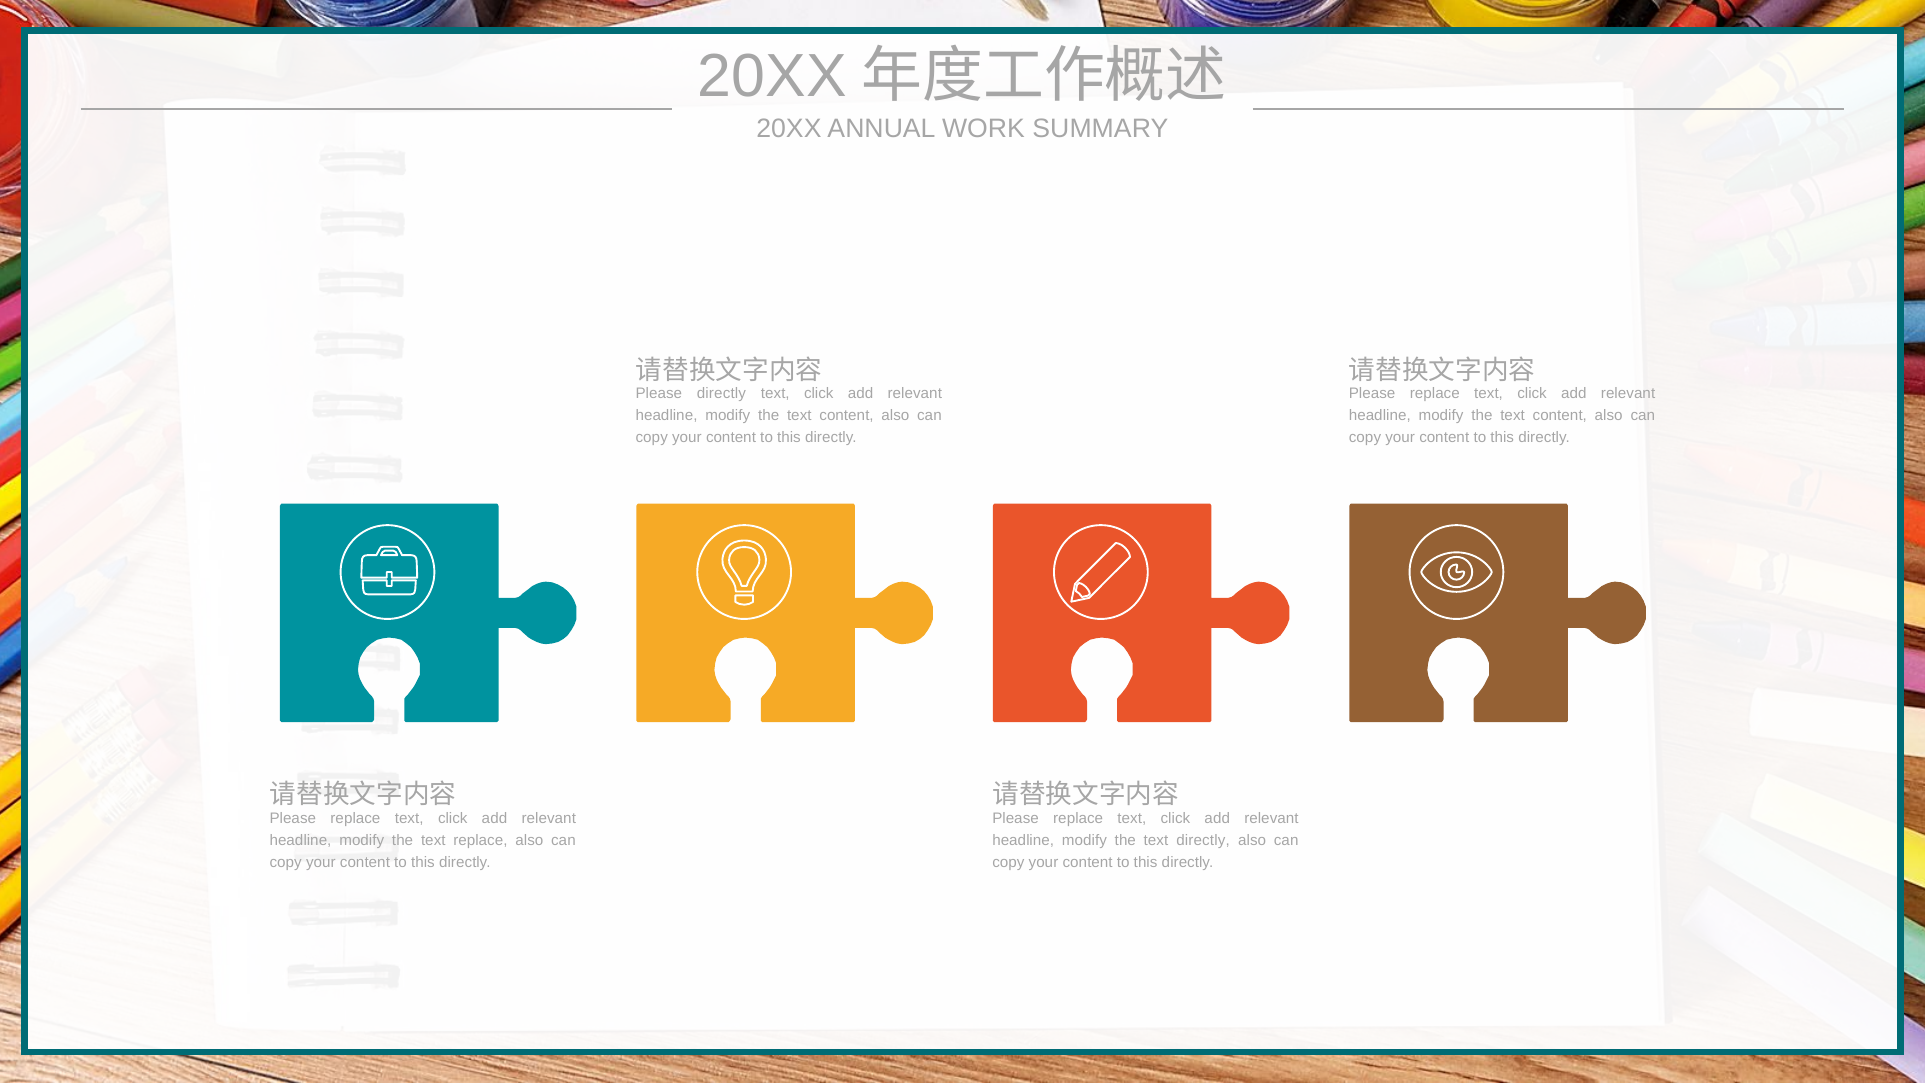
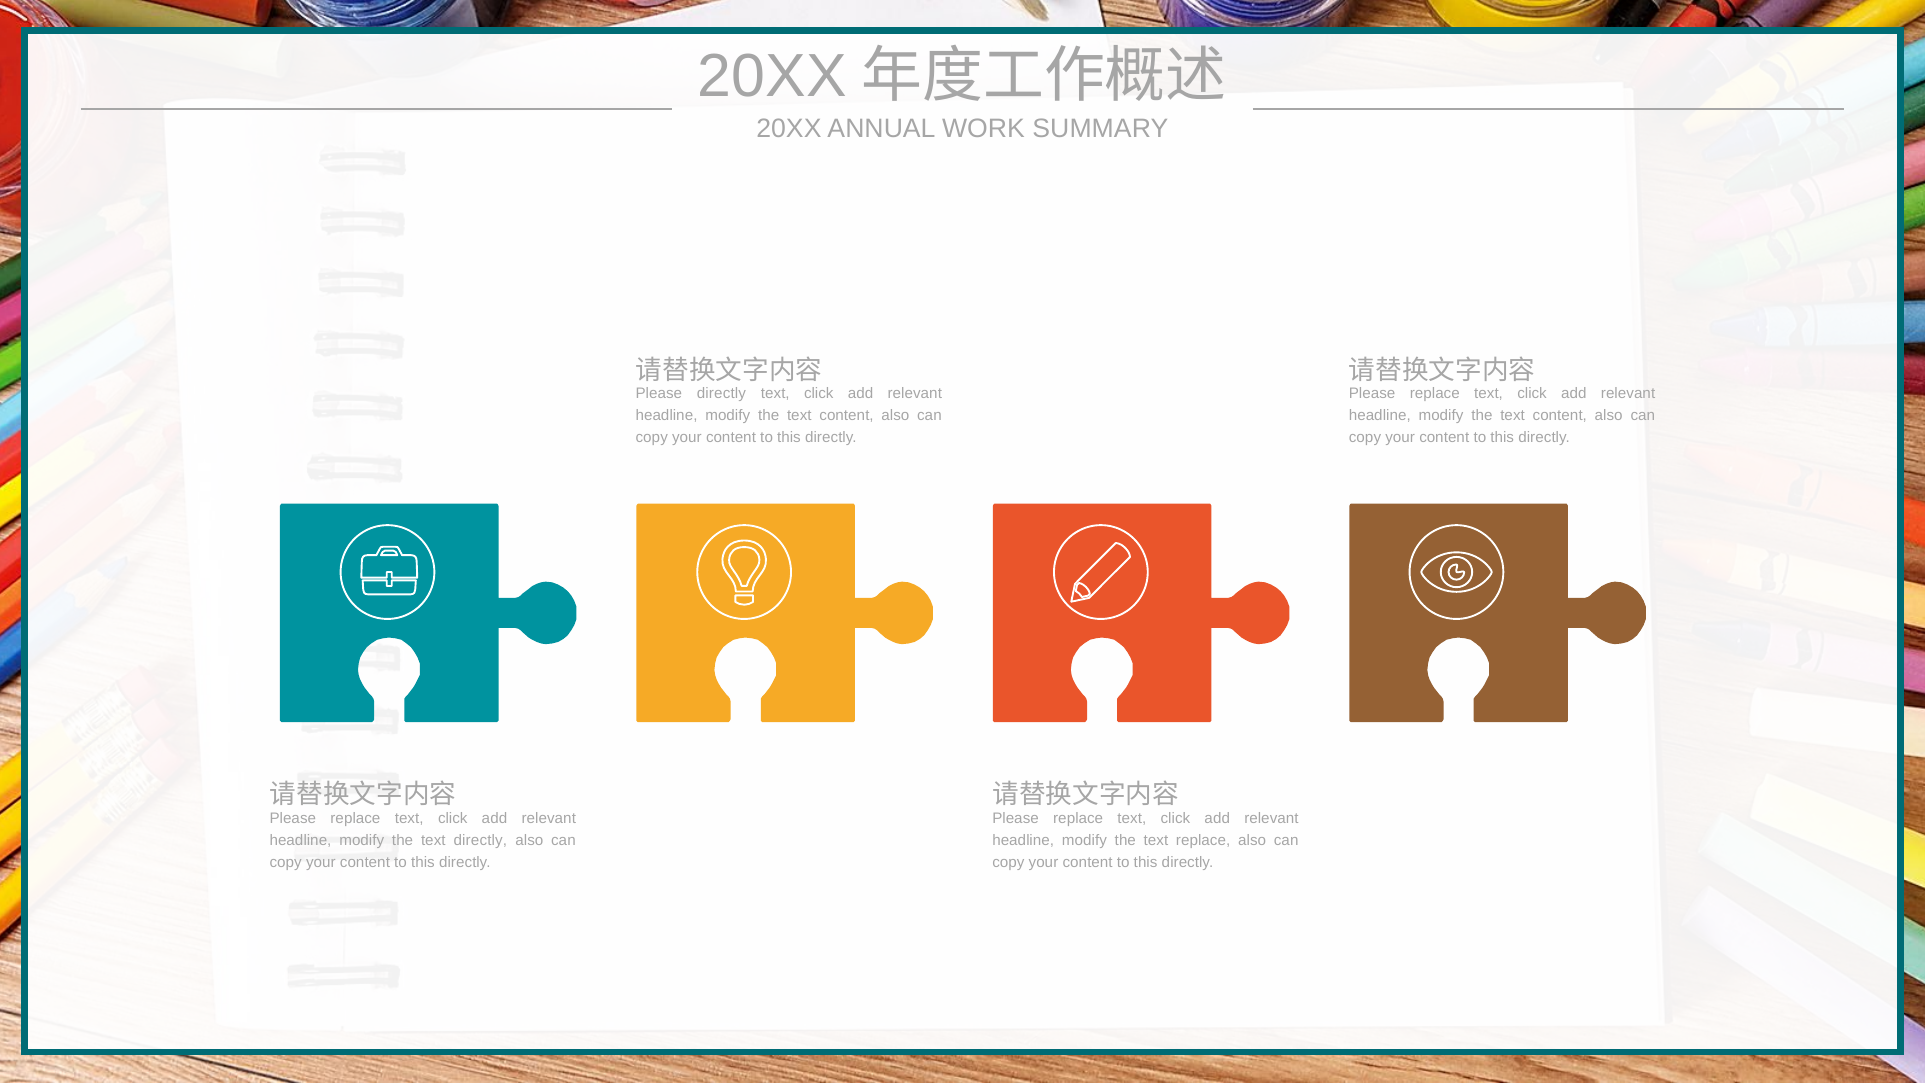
text replace: replace -> directly
text directly: directly -> replace
